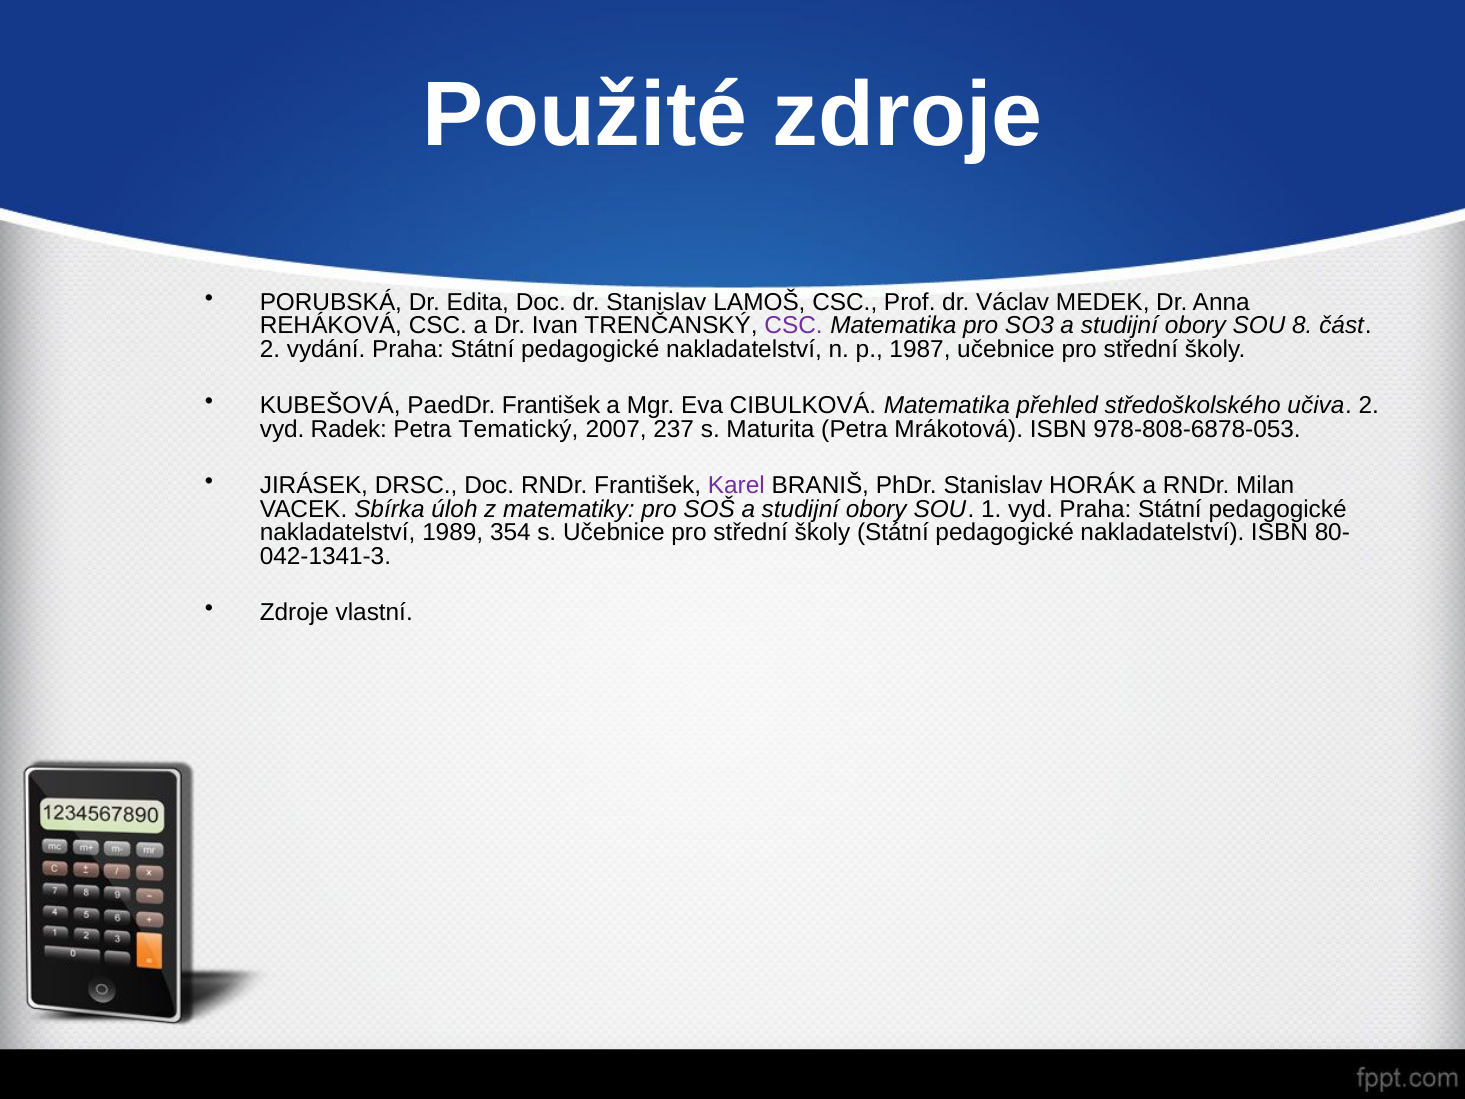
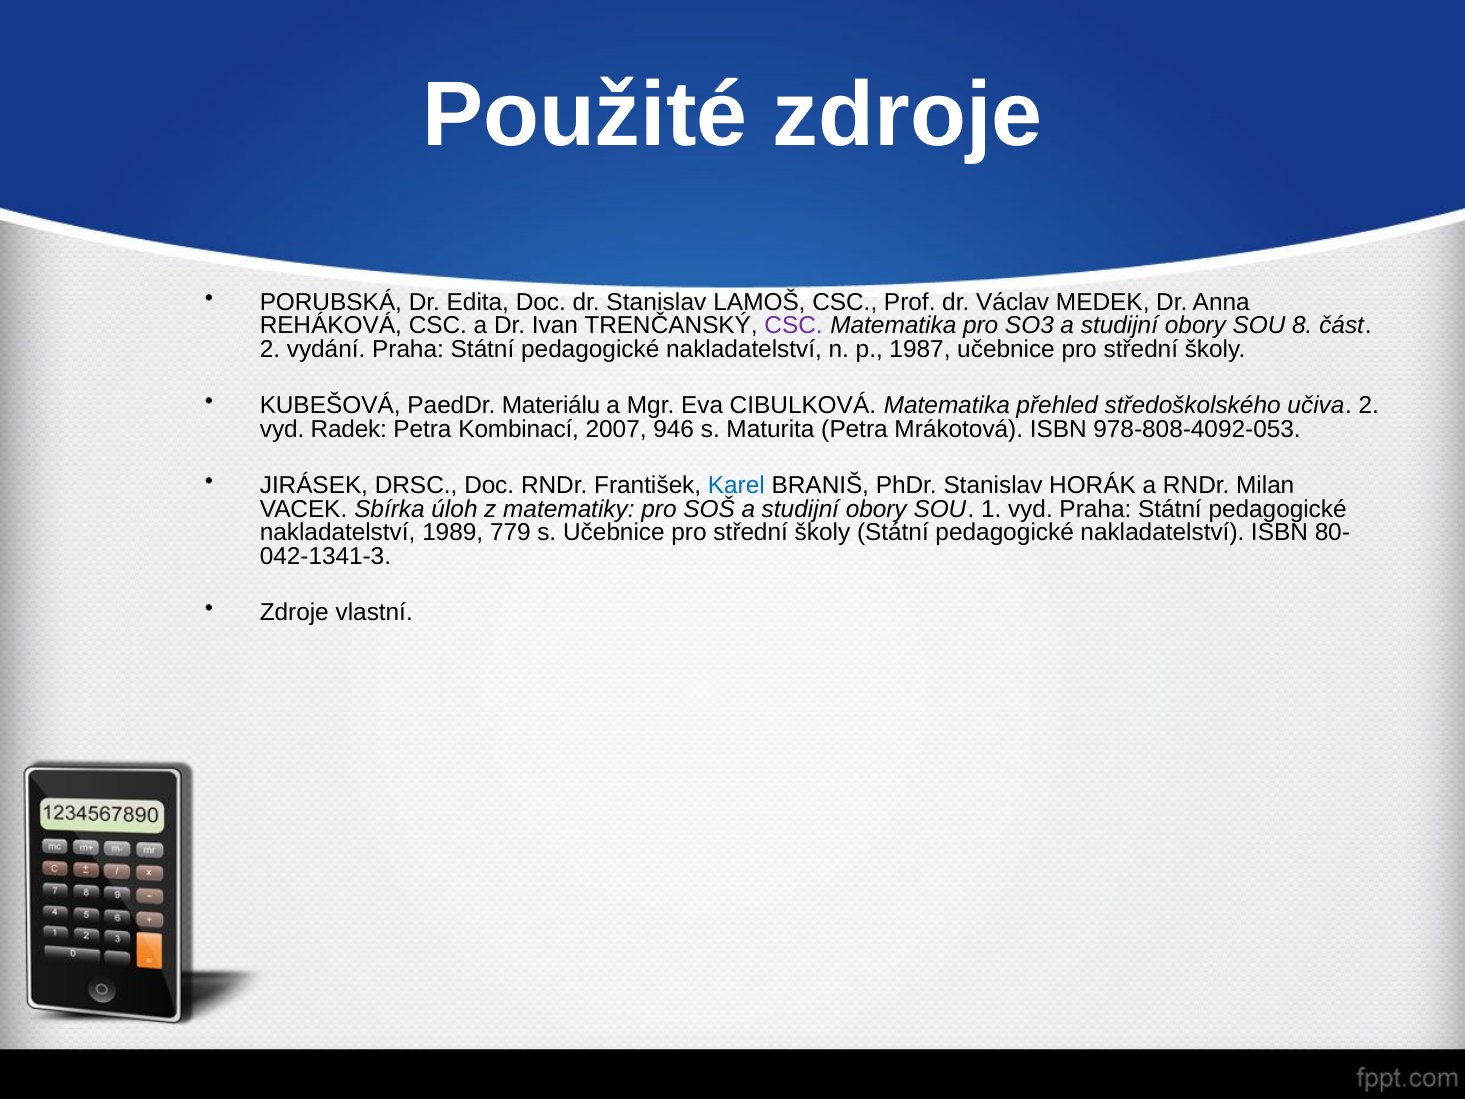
PaedDr František: František -> Materiálu
Tematický: Tematický -> Kombinací
237: 237 -> 946
978-808-6878-053: 978-808-6878-053 -> 978-808-4092-053
Karel colour: purple -> blue
354: 354 -> 779
